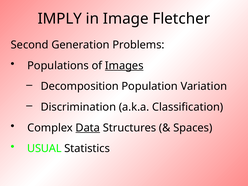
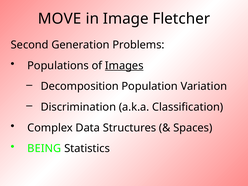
IMPLY: IMPLY -> MOVE
Data underline: present -> none
USUAL: USUAL -> BEING
